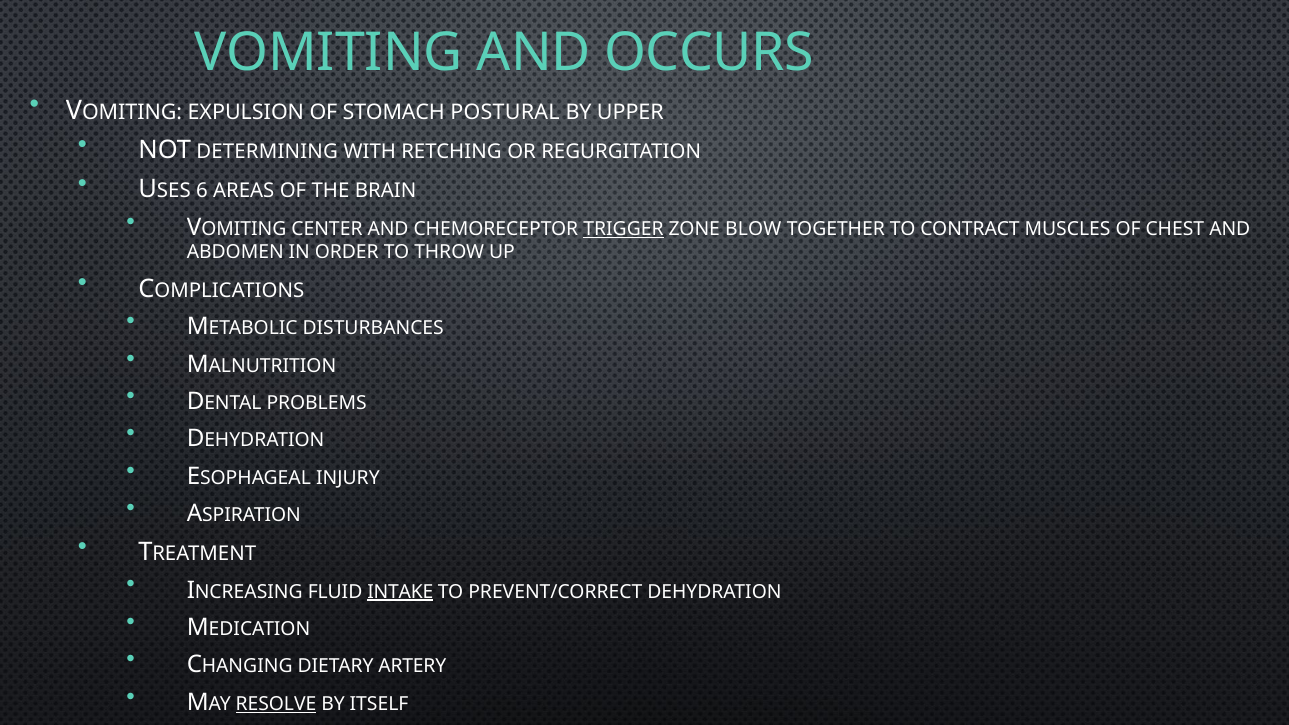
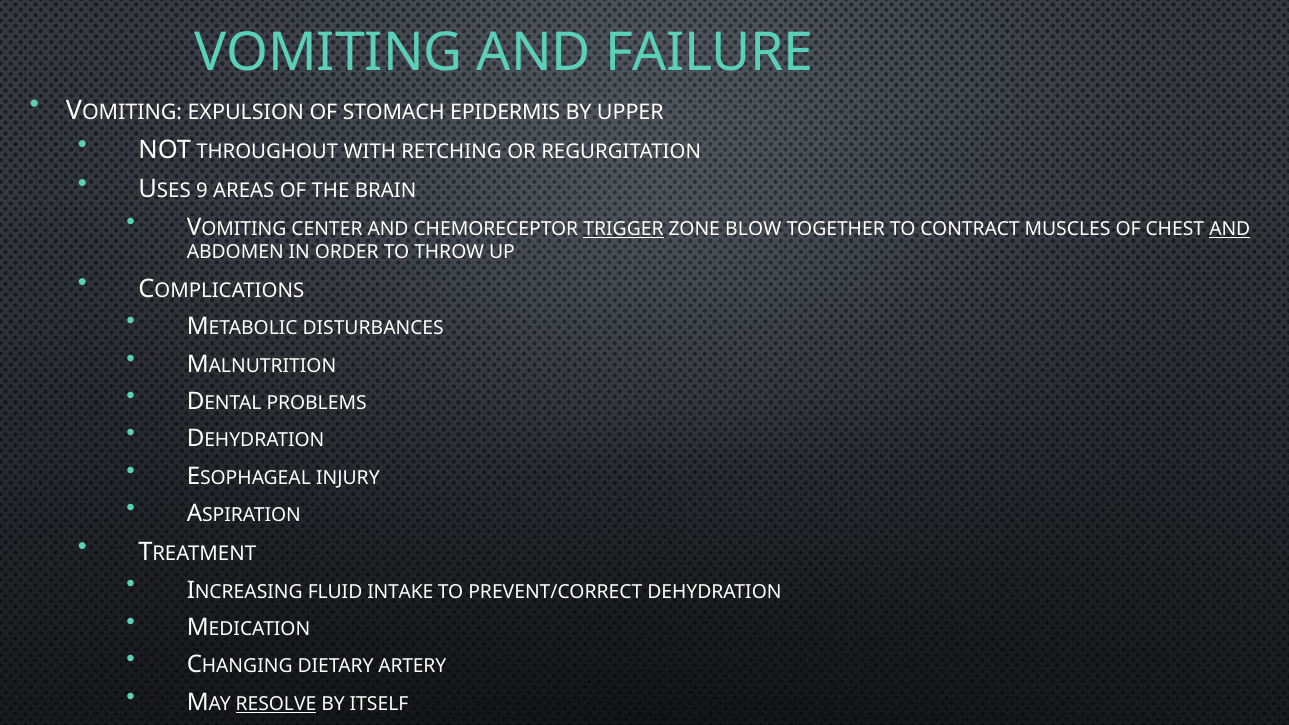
OCCURS: OCCURS -> FAILURE
POSTURAL: POSTURAL -> EPIDERMIS
DETERMINING: DETERMINING -> THROUGHOUT
6: 6 -> 9
AND at (1230, 229) underline: none -> present
INTAKE underline: present -> none
